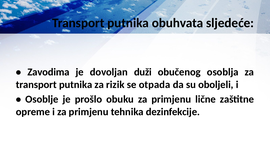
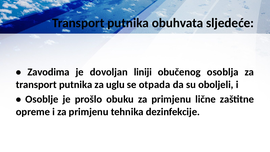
duži: duži -> liniji
rizik: rizik -> uglu
